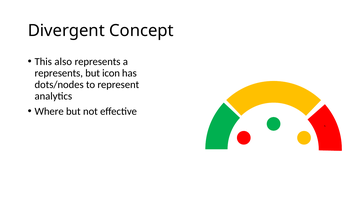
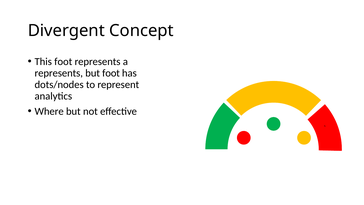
This also: also -> foot
but icon: icon -> foot
